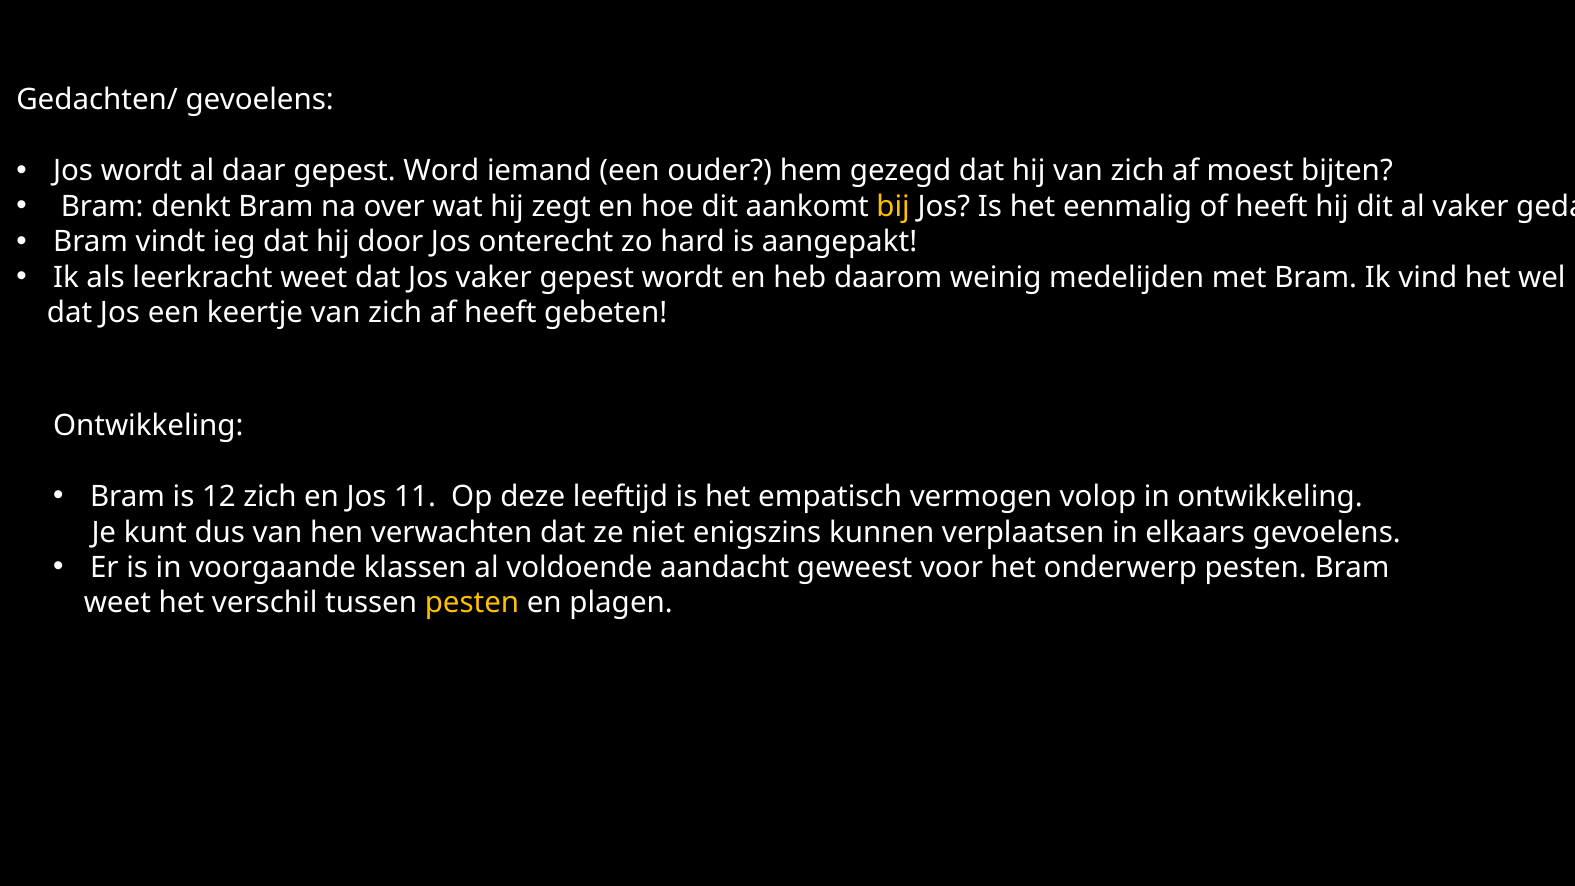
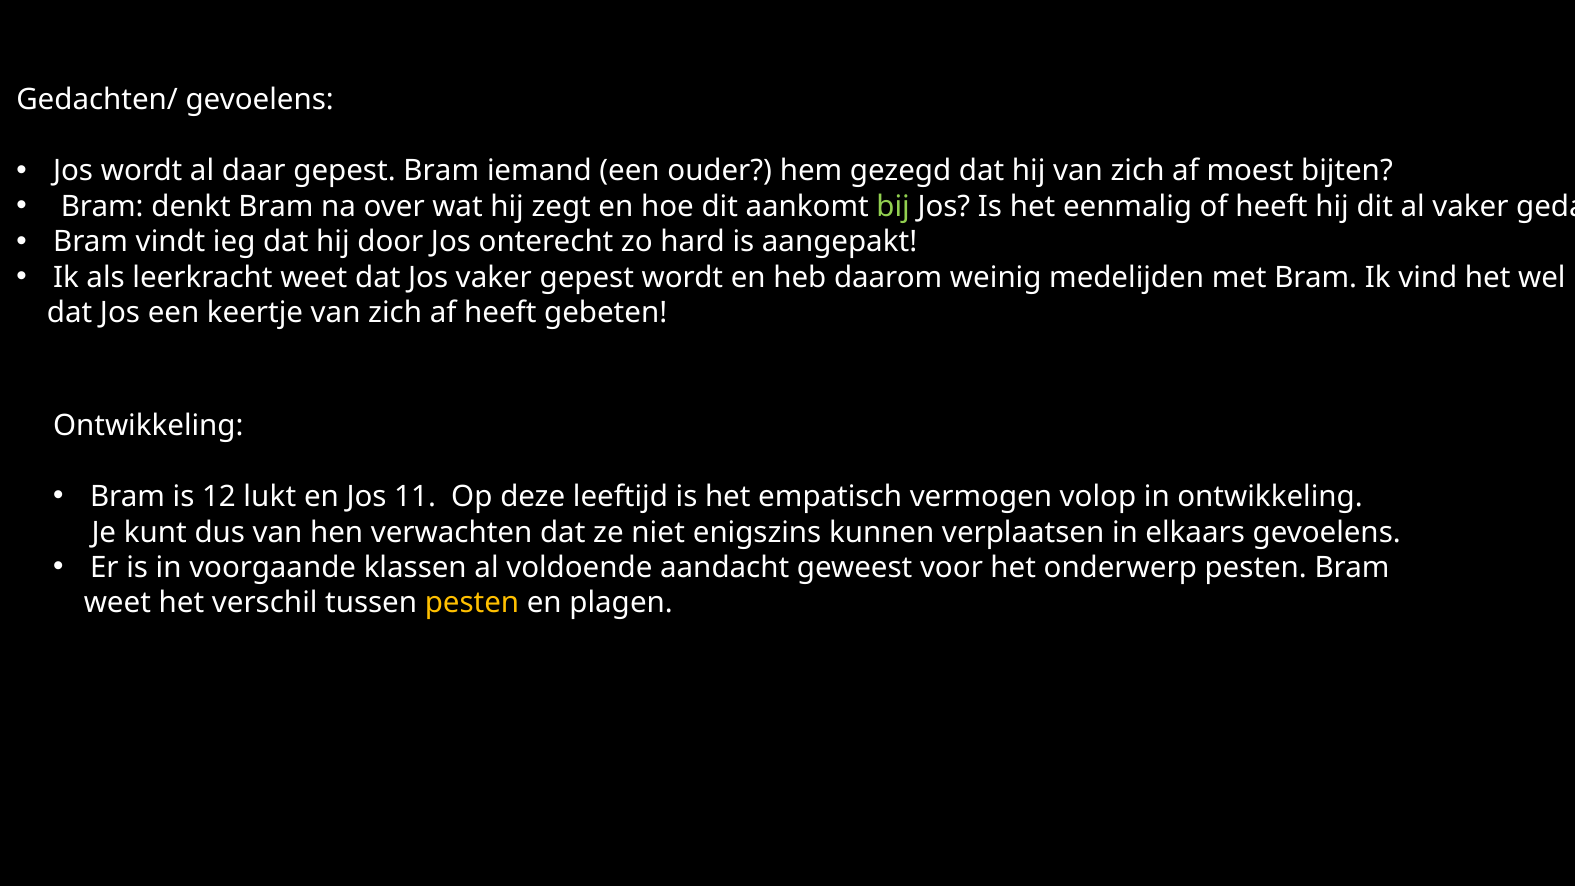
gepest Word: Word -> Bram
bij colour: yellow -> light green
12 zich: zich -> lukt
